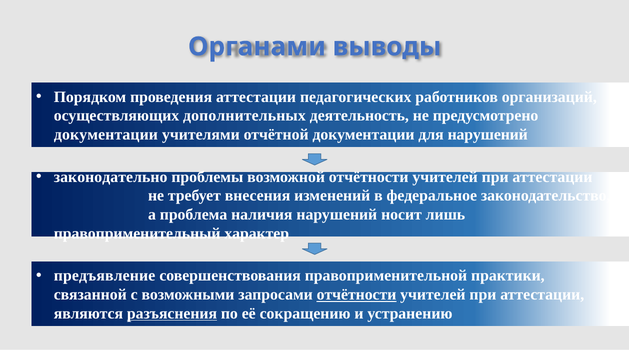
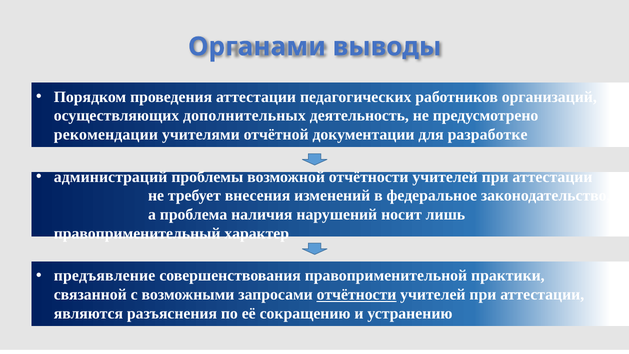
документации at (106, 135): документации -> рекомендации
для нарушений: нарушений -> разработке
законодательно: законодательно -> администраций
разъяснения underline: present -> none
